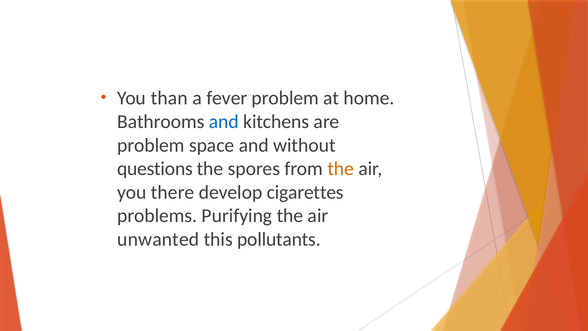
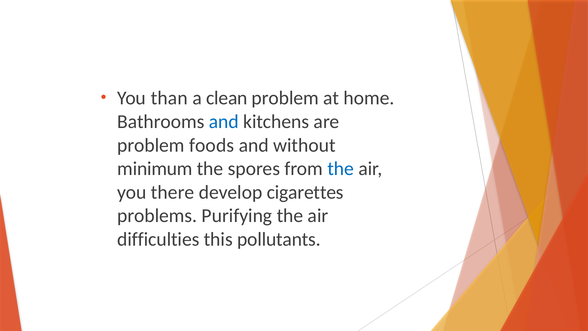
fever: fever -> clean
space: space -> foods
questions: questions -> minimum
the at (341, 169) colour: orange -> blue
unwanted: unwanted -> difficulties
